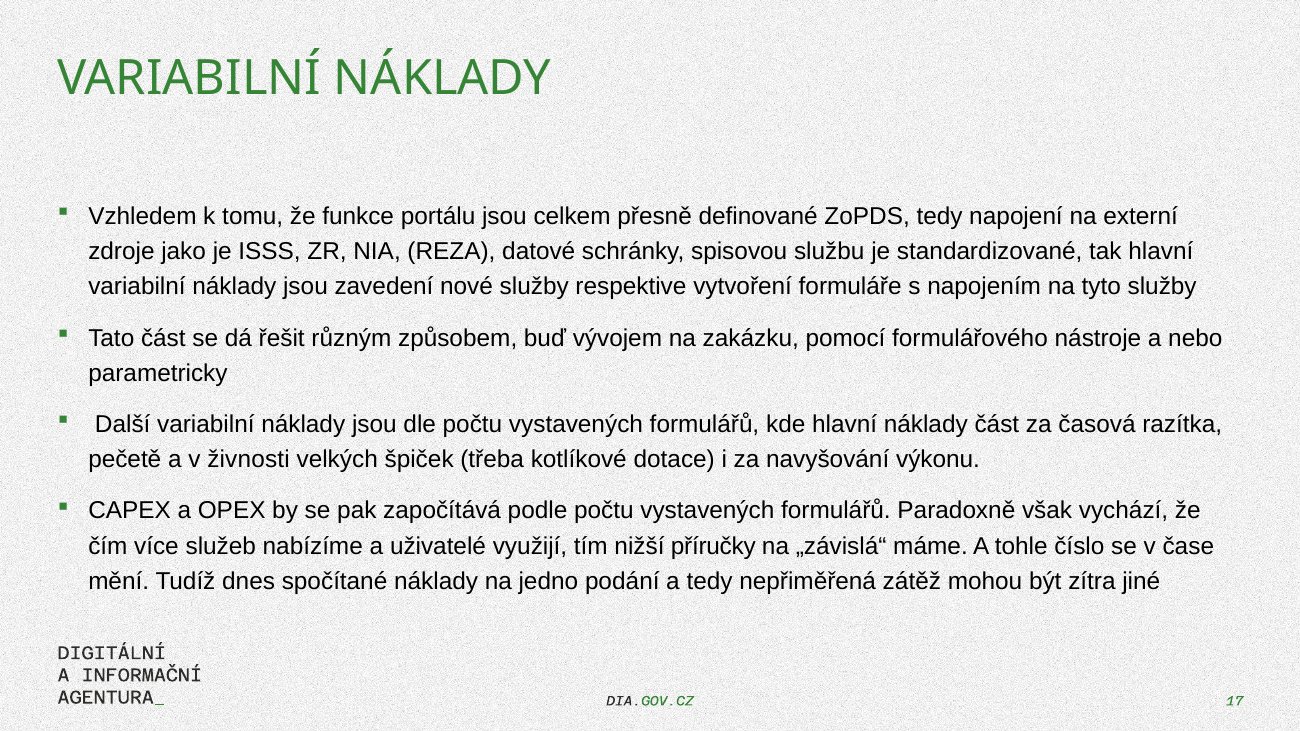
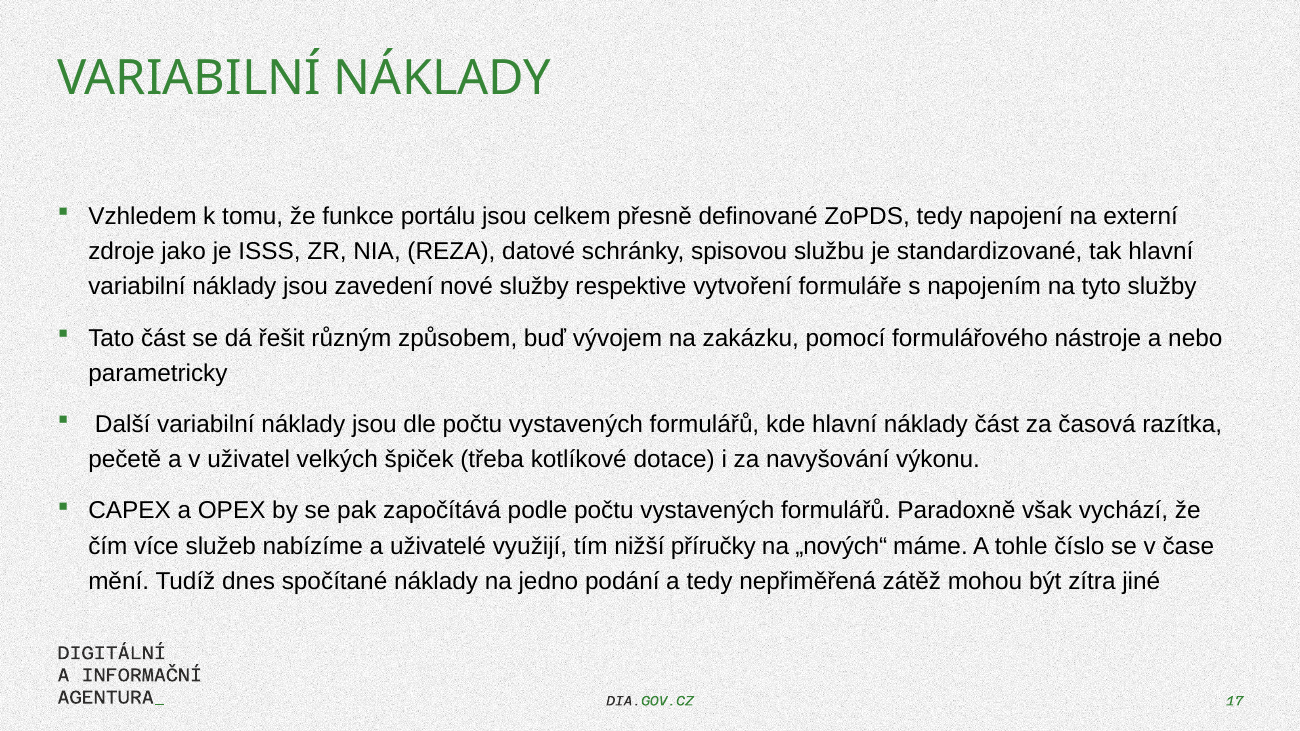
živnosti: živnosti -> uživatel
„závislá“: „závislá“ -> „nových“
